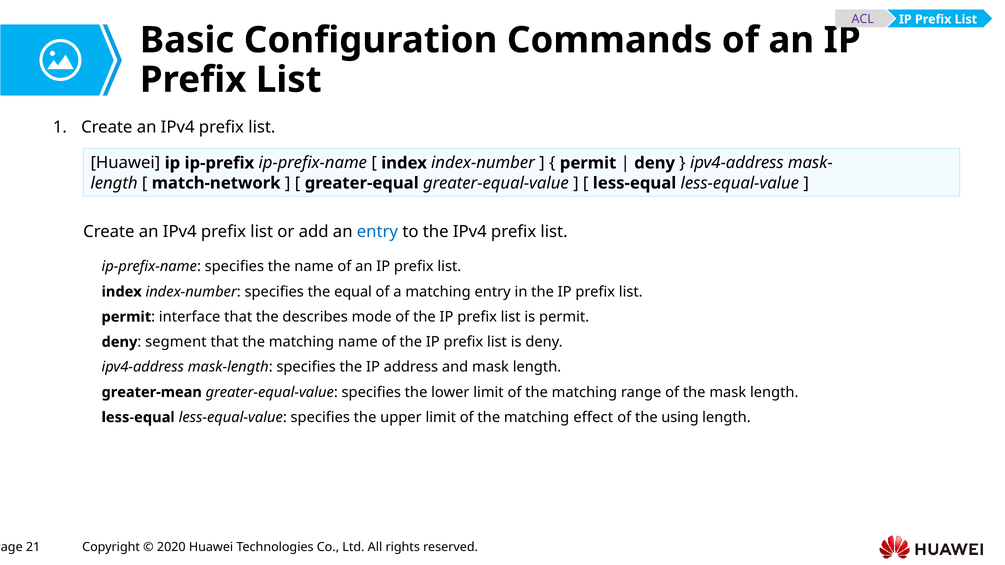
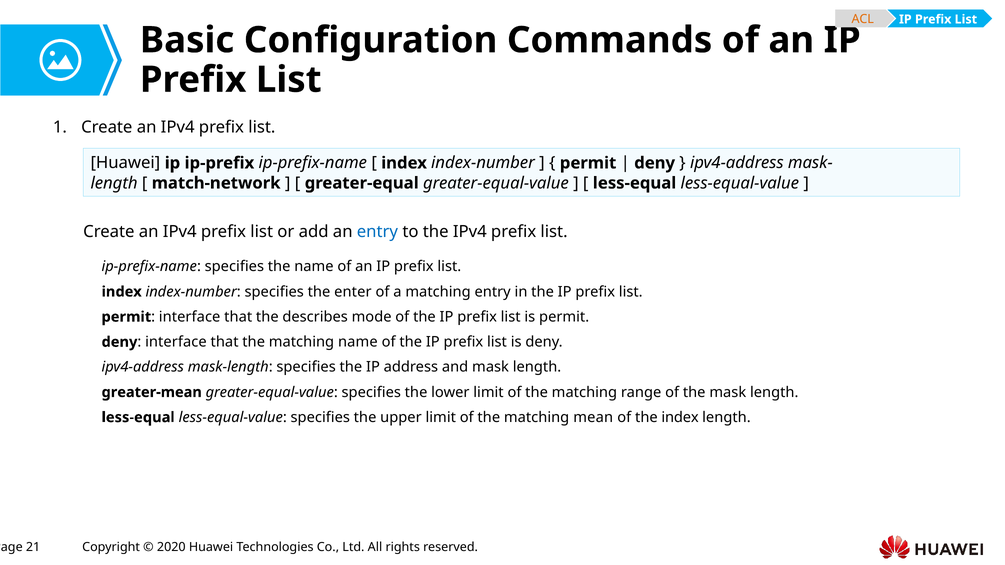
ACL colour: purple -> orange
equal: equal -> enter
deny segment: segment -> interface
effect: effect -> mean
the using: using -> index
